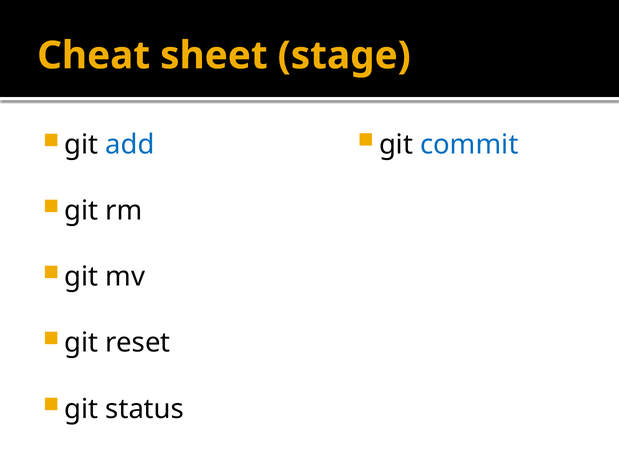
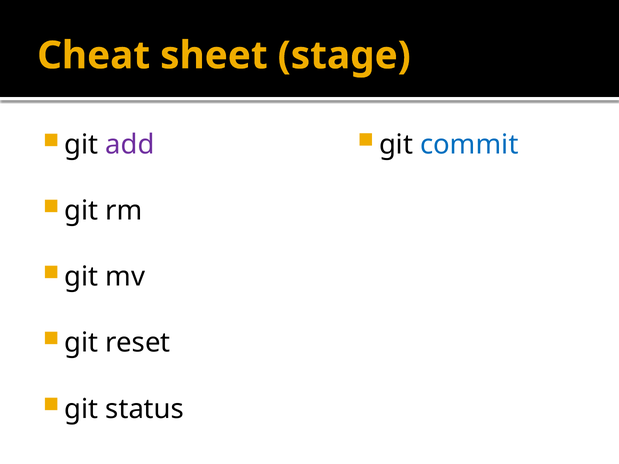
add colour: blue -> purple
